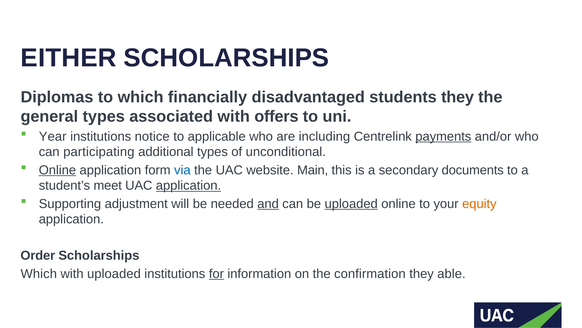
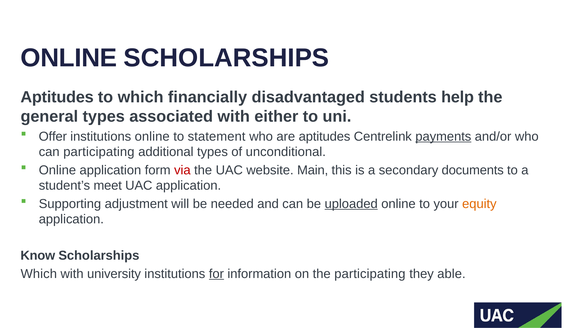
EITHER at (69, 58): EITHER -> ONLINE
Diplomas at (57, 97): Diplomas -> Aptitudes
students they: they -> help
offers: offers -> either
Year: Year -> Offer
institutions notice: notice -> online
applicable: applicable -> statement
are including: including -> aptitudes
Online at (57, 170) underline: present -> none
via colour: blue -> red
application at (189, 185) underline: present -> none
and underline: present -> none
Order: Order -> Know
with uploaded: uploaded -> university
the confirmation: confirmation -> participating
